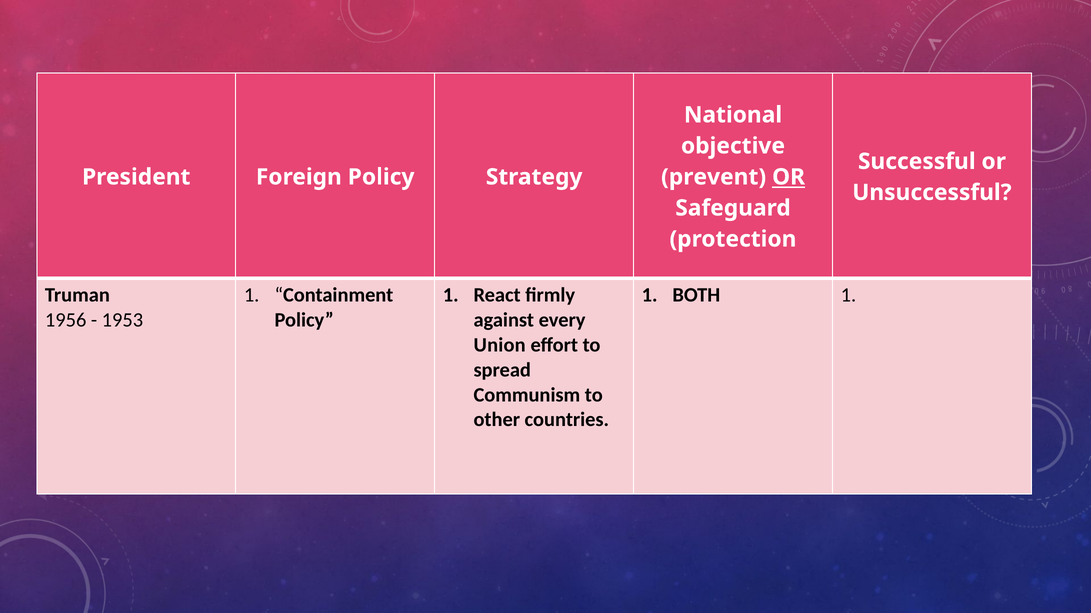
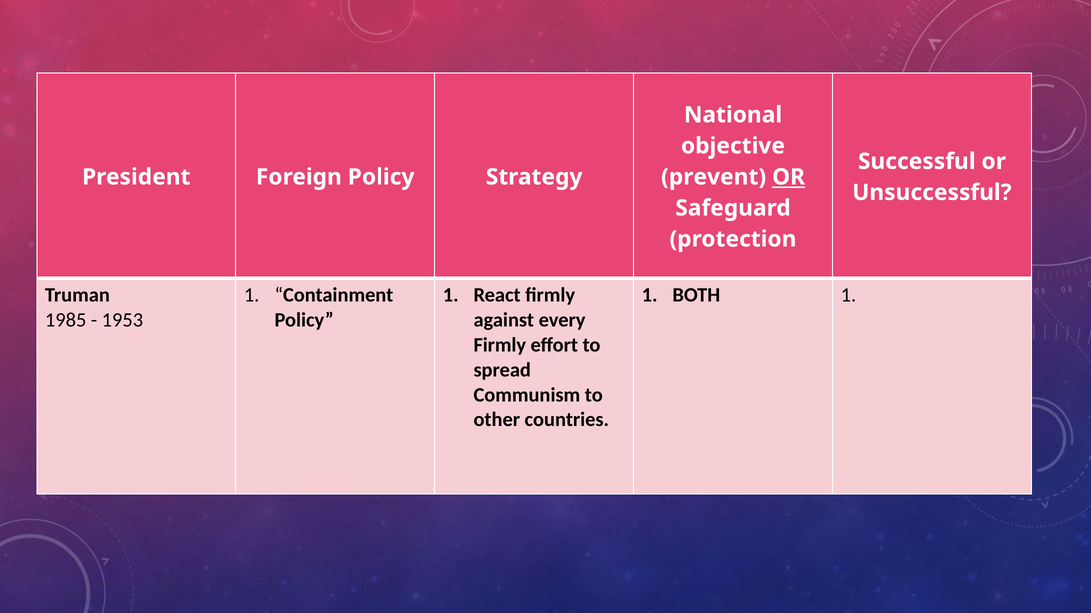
1956: 1956 -> 1985
Union at (500, 345): Union -> Firmly
